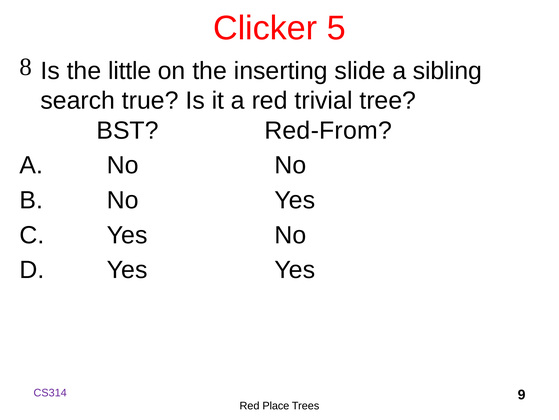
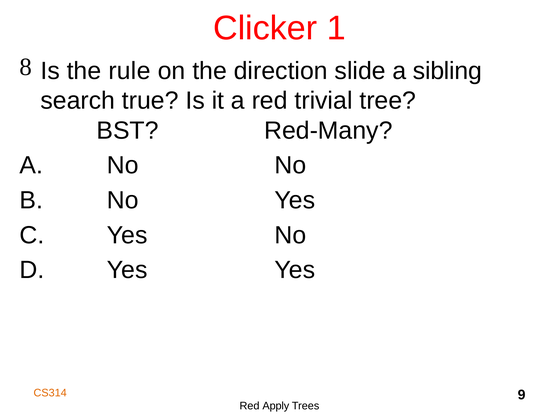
5: 5 -> 1
little: little -> rule
inserting: inserting -> direction
Red-From: Red-From -> Red-Many
CS314 colour: purple -> orange
Place: Place -> Apply
